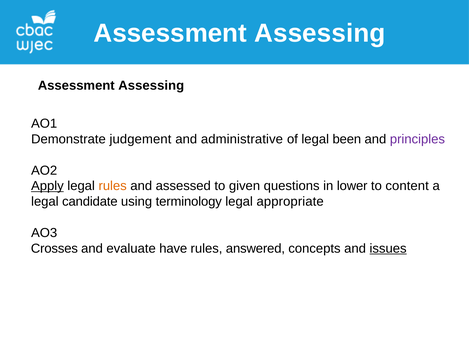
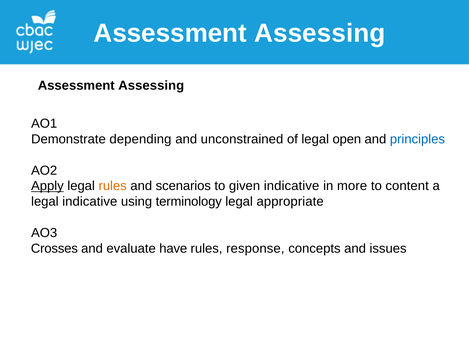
judgement: judgement -> depending
administrative: administrative -> unconstrained
been: been -> open
principles colour: purple -> blue
assessed: assessed -> scenarios
given questions: questions -> indicative
lower: lower -> more
legal candidate: candidate -> indicative
answered: answered -> response
issues underline: present -> none
